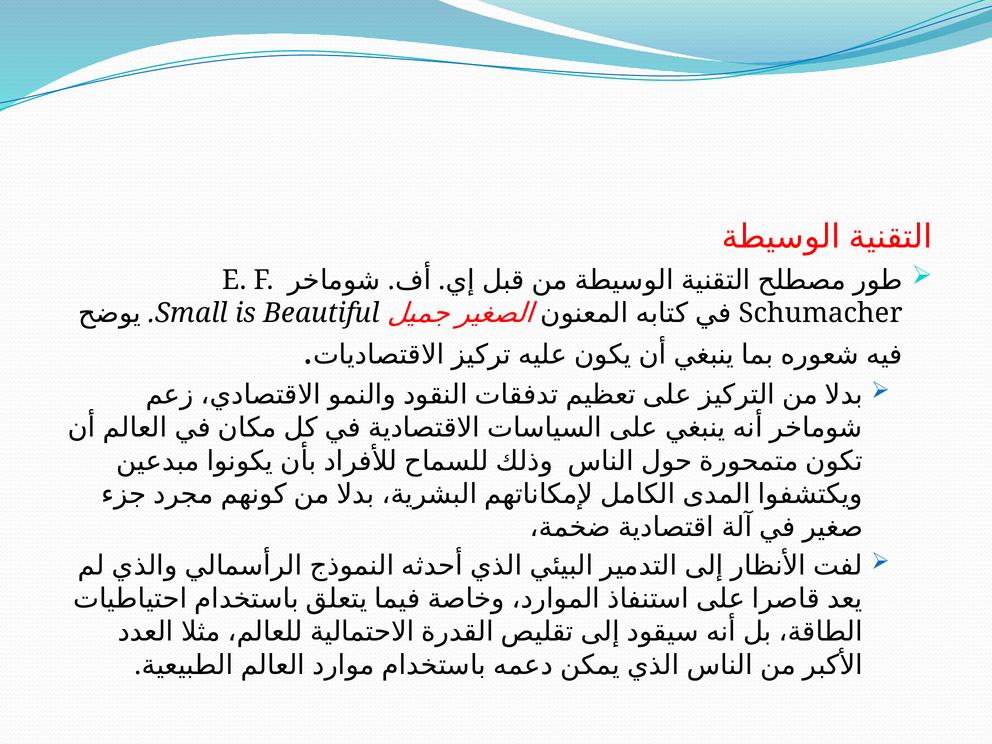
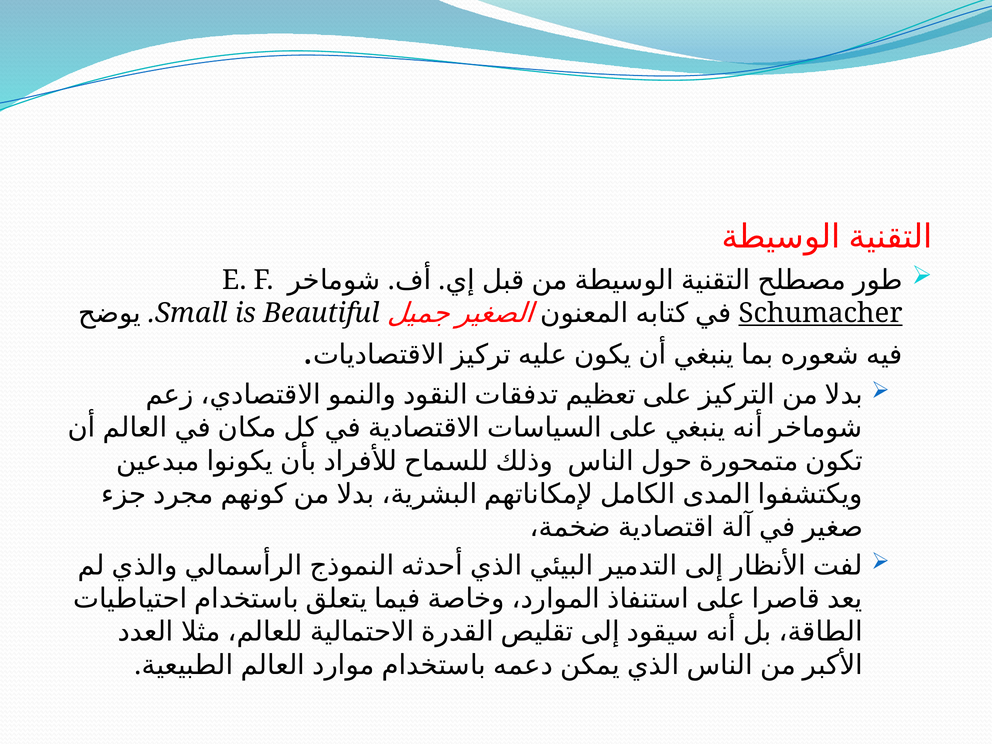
Schumacher underline: none -> present
